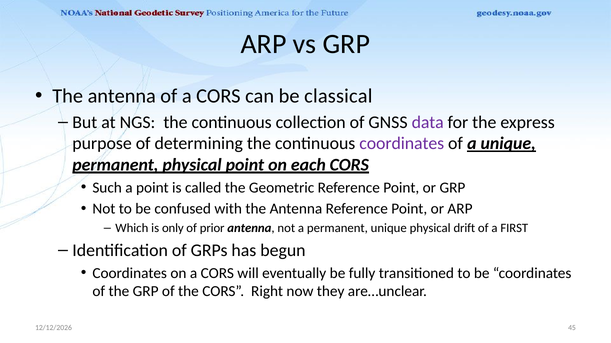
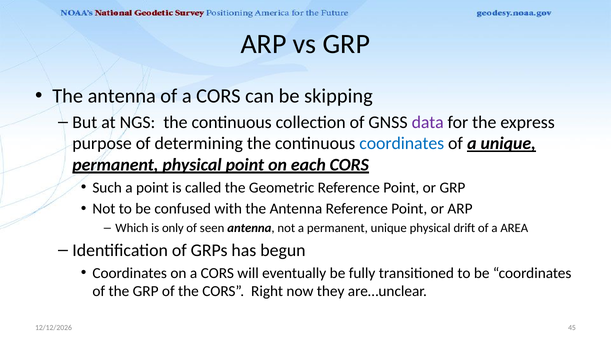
classical: classical -> skipping
coordinates at (402, 144) colour: purple -> blue
prior: prior -> seen
FIRST: FIRST -> AREA
